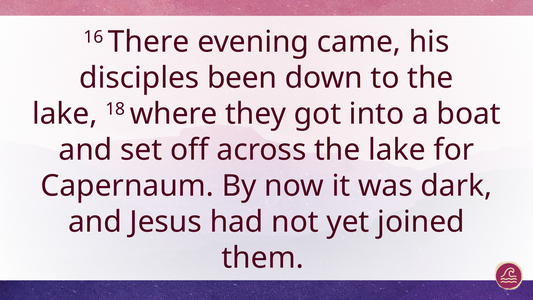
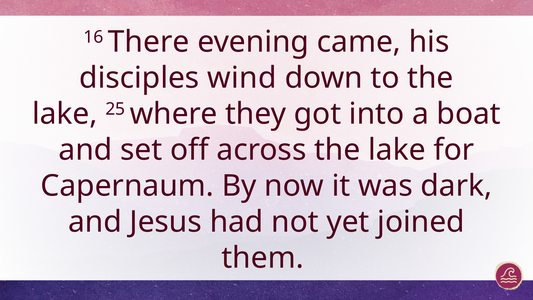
been: been -> wind
18: 18 -> 25
